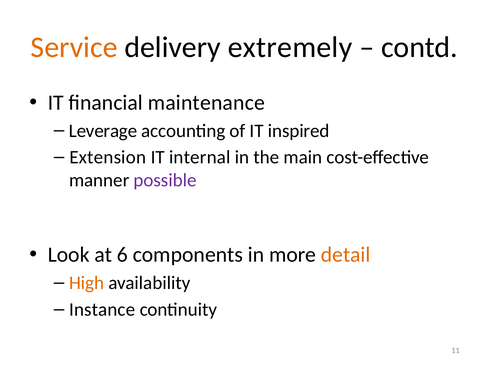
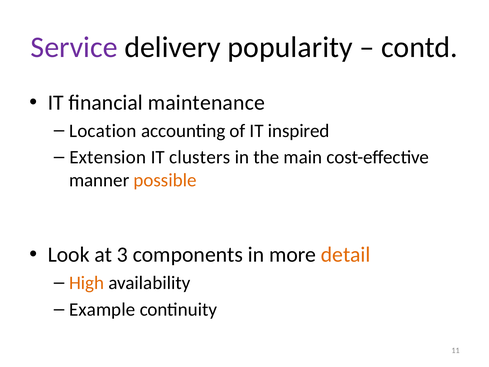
Service colour: orange -> purple
extremely: extremely -> popularity
Leverage: Leverage -> Location
internal: internal -> clusters
possible colour: purple -> orange
6: 6 -> 3
Instance: Instance -> Example
